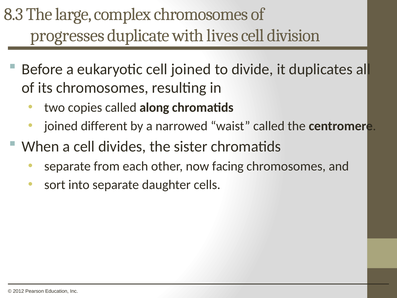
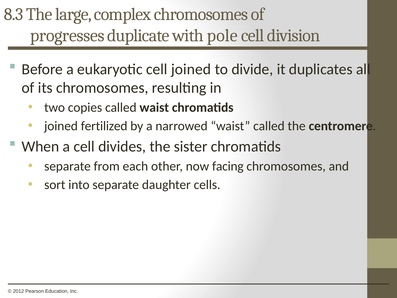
lives: lives -> pole
called along: along -> waist
different: different -> fertilized
